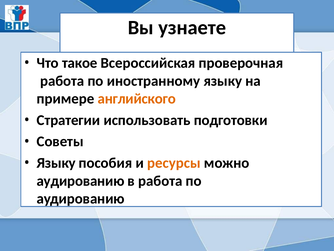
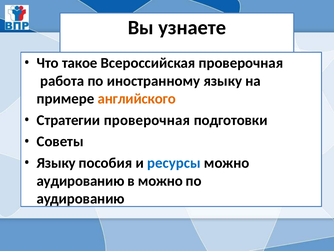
Стратегии использовать: использовать -> проверочная
ресурсы colour: orange -> blue
в работа: работа -> можно
